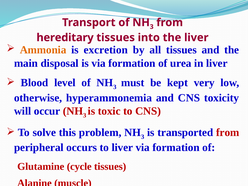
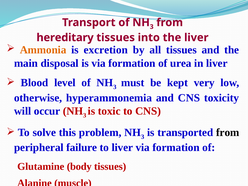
from at (228, 132) colour: red -> black
occurs: occurs -> failure
cycle: cycle -> body
